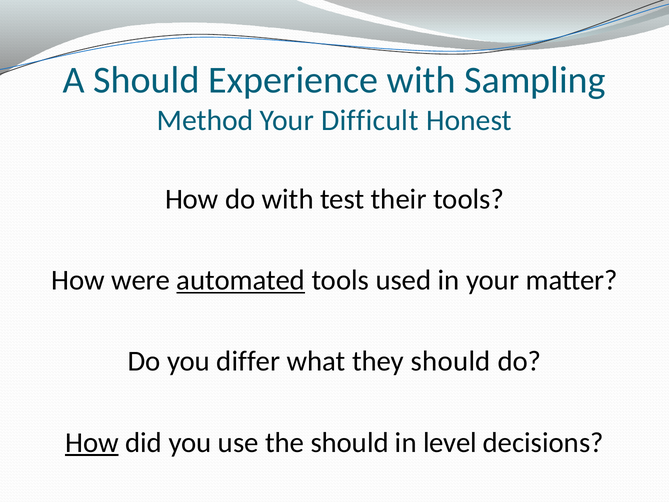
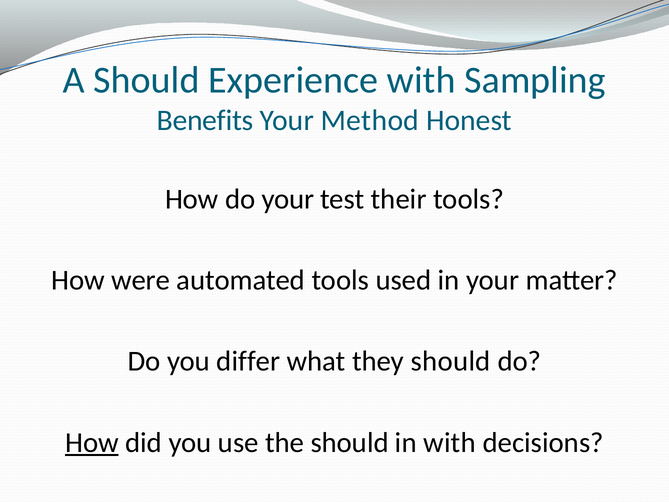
Method: Method -> Benefits
Difficult: Difficult -> Method
do with: with -> your
automated underline: present -> none
in level: level -> with
